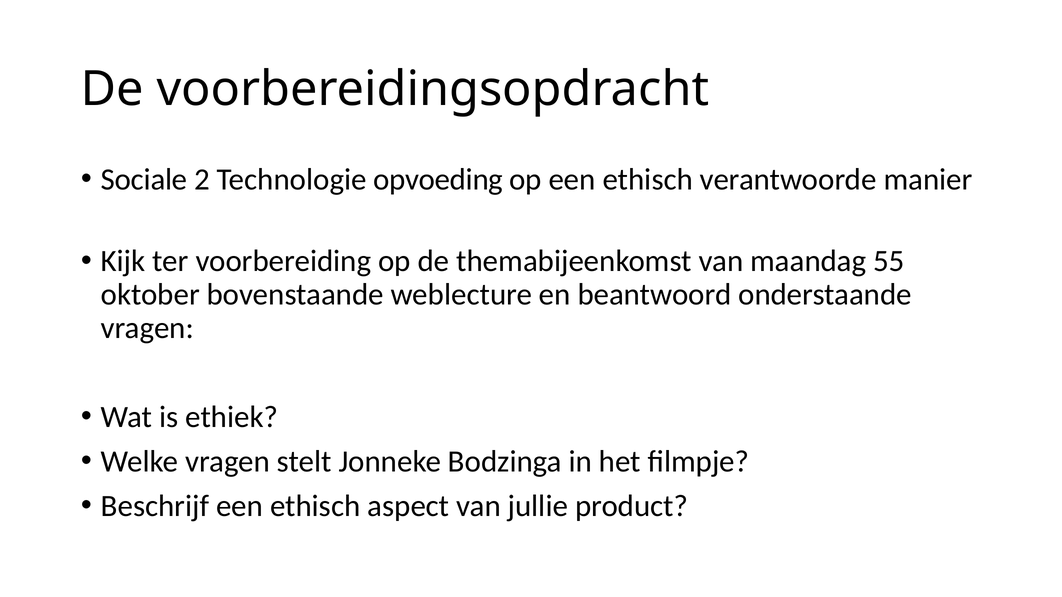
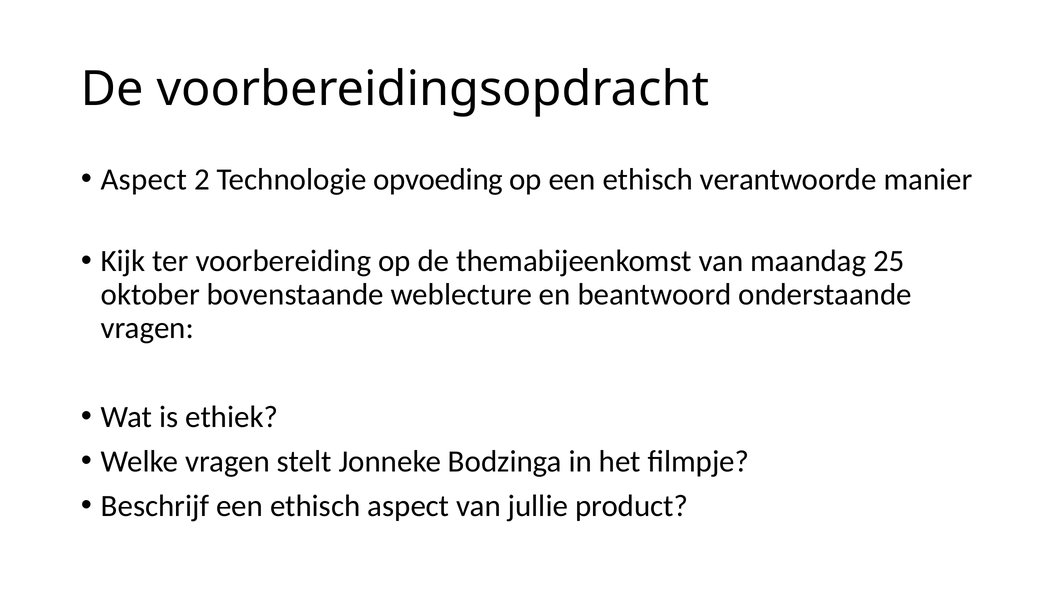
Sociale at (144, 180): Sociale -> Aspect
55: 55 -> 25
